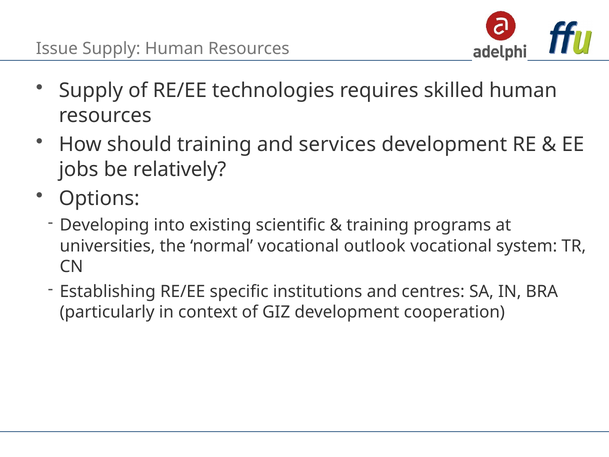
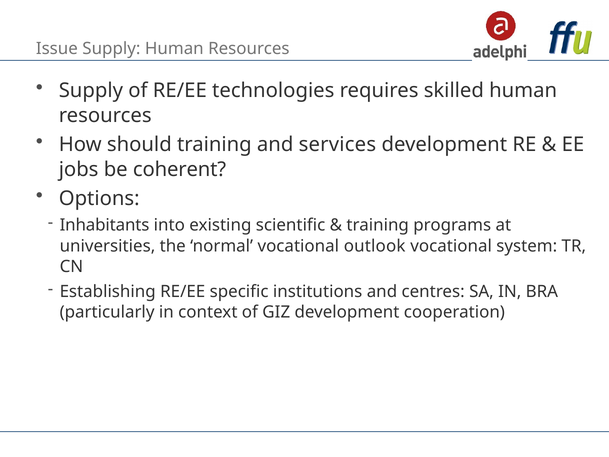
relatively: relatively -> coherent
Developing: Developing -> Inhabitants
